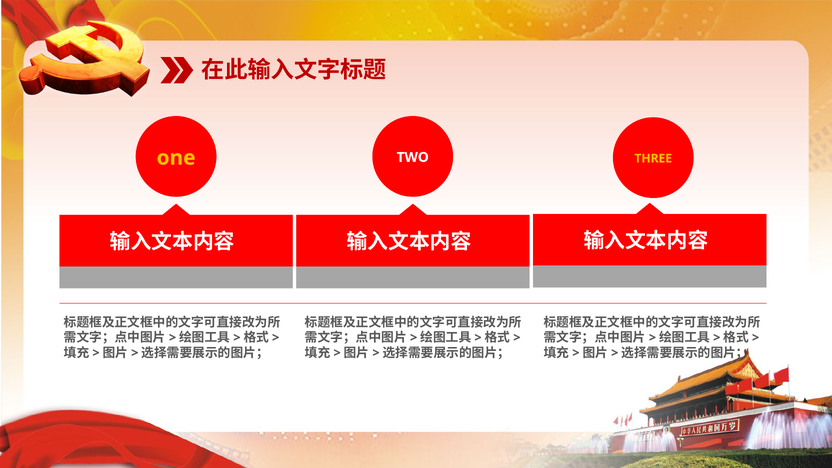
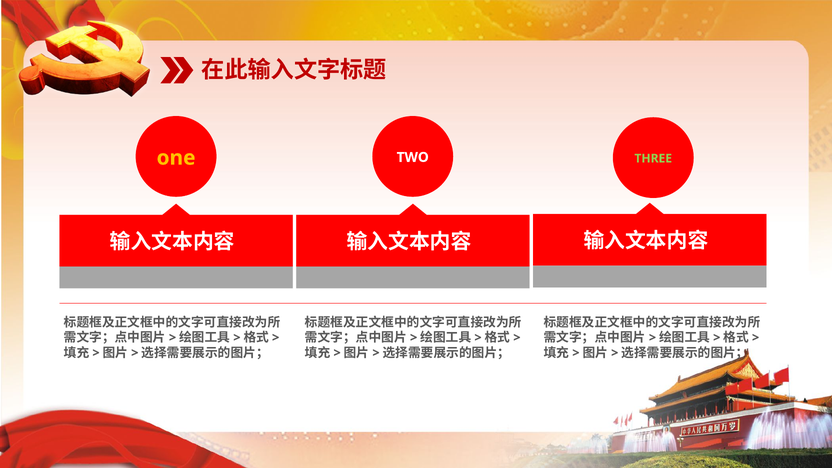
THREE colour: yellow -> light green
